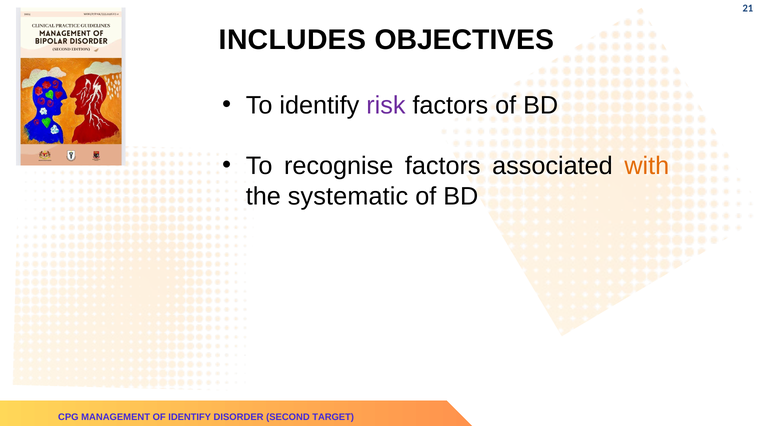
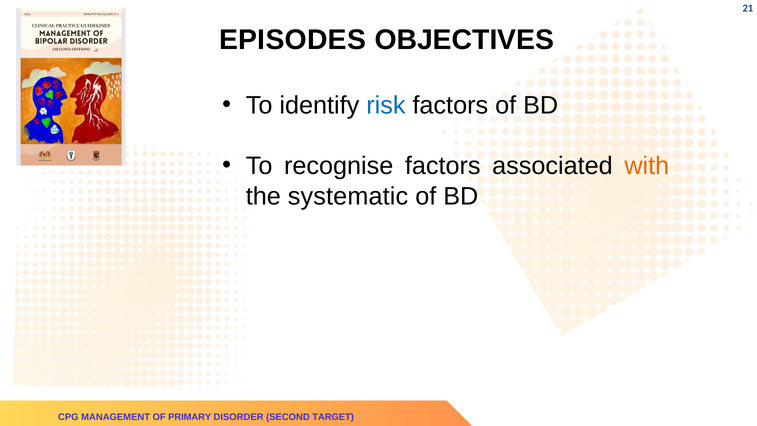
INCLUDES: INCLUDES -> EPISODES
risk colour: purple -> blue
OF IDENTIFY: IDENTIFY -> PRIMARY
